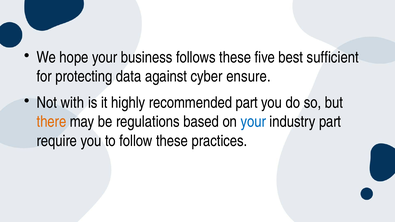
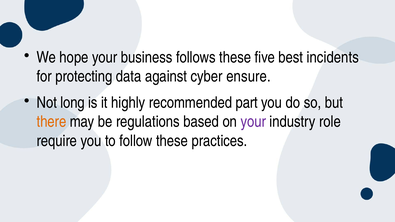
sufficient: sufficient -> incidents
with: with -> long
your at (253, 122) colour: blue -> purple
industry part: part -> role
